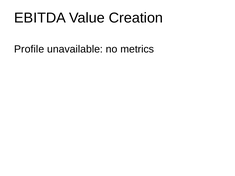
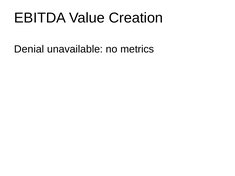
Profile: Profile -> Denial
